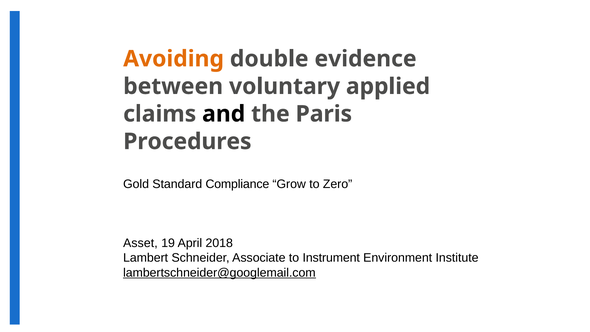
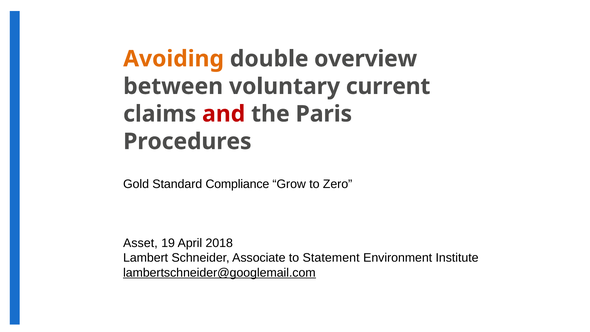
evidence: evidence -> overview
applied: applied -> current
and colour: black -> red
Instrument: Instrument -> Statement
